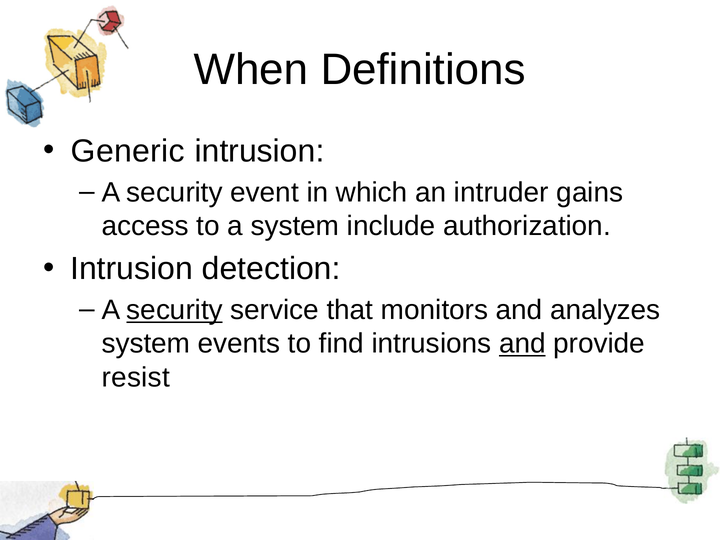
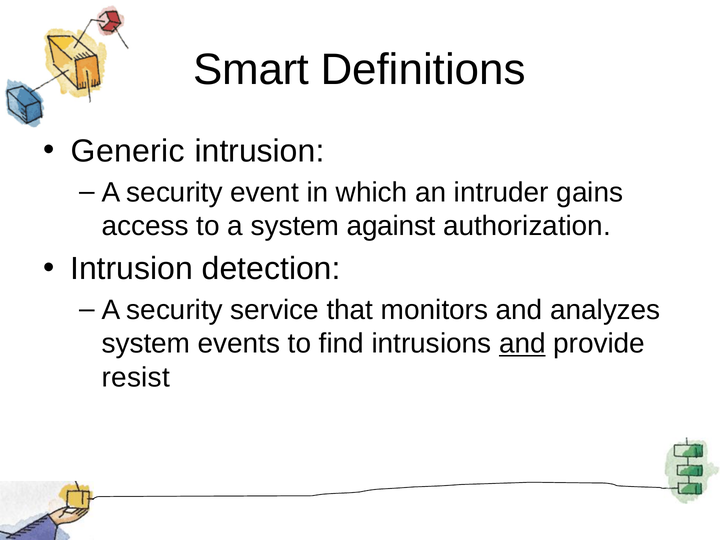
When: When -> Smart
include: include -> against
security at (175, 310) underline: present -> none
